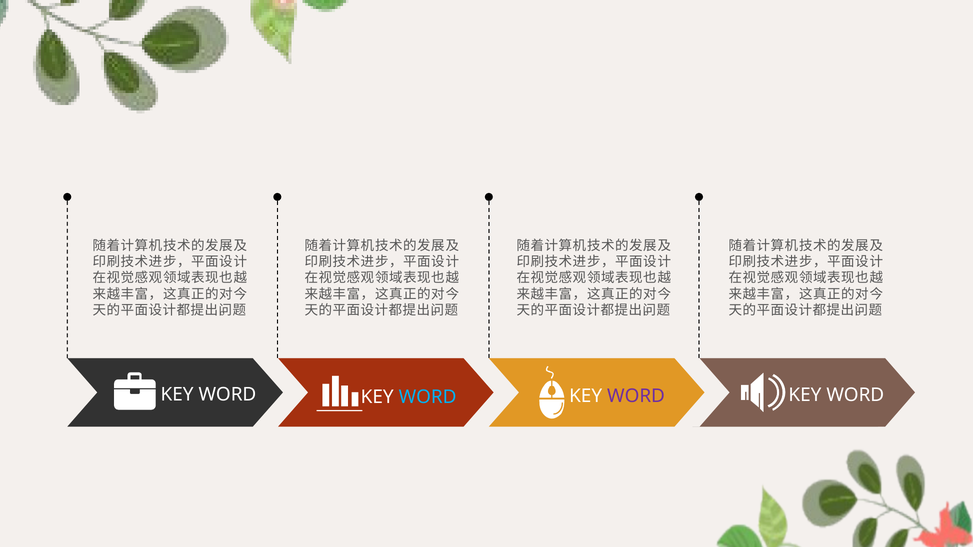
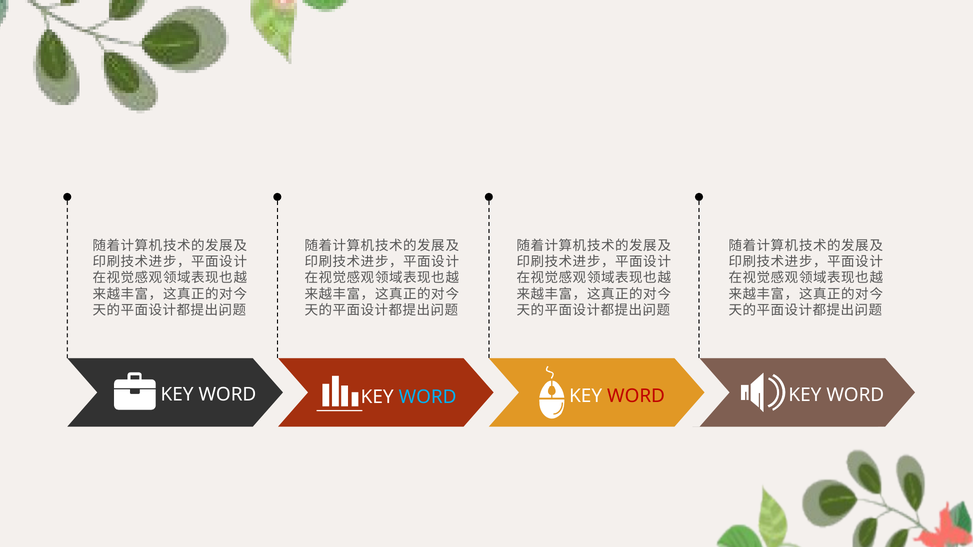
WORD at (636, 396) colour: purple -> red
